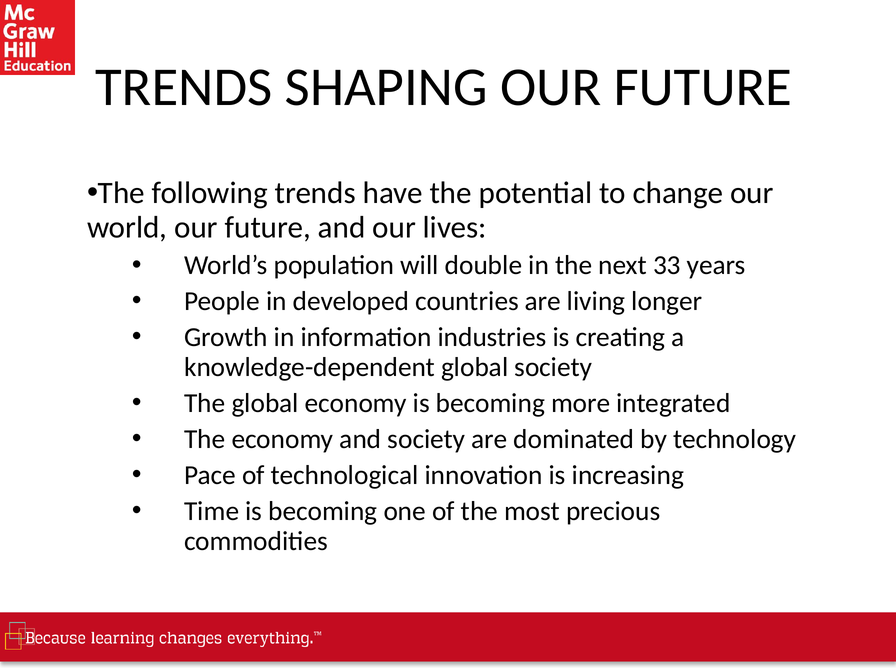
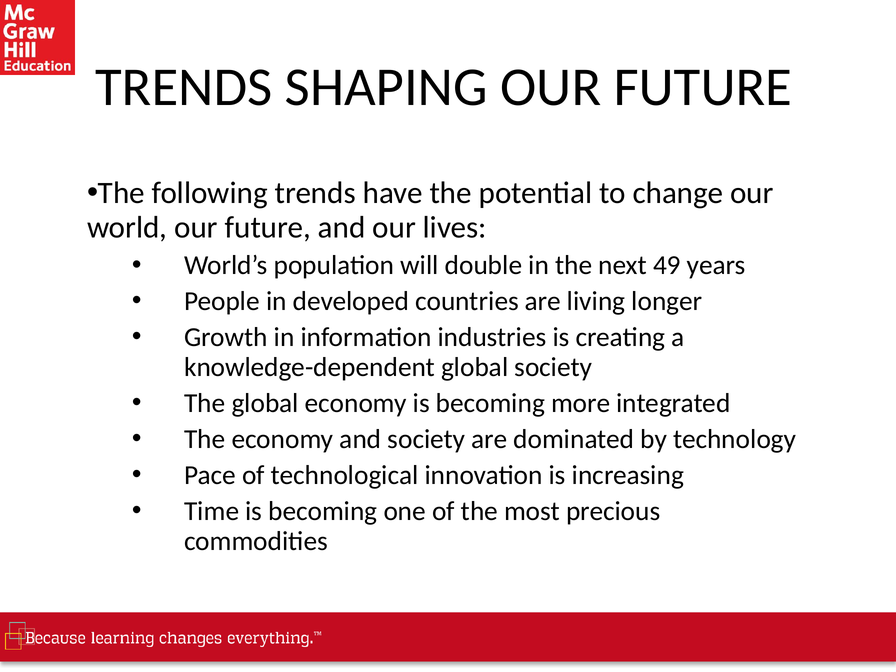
33: 33 -> 49
